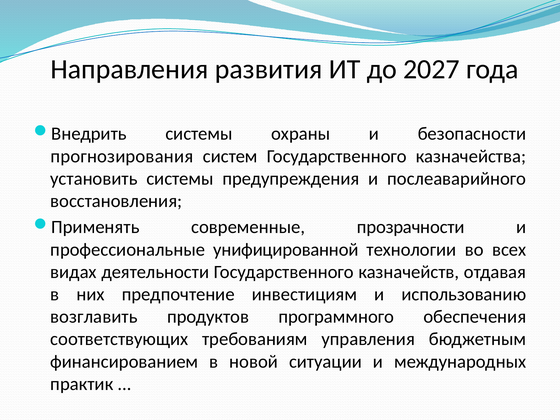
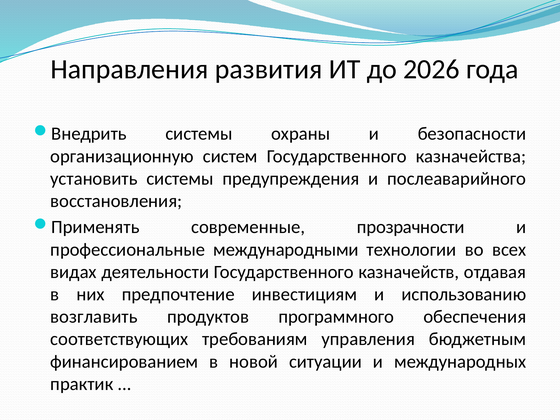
2027: 2027 -> 2026
прогнозирования: прогнозирования -> организационную
унифицированной: унифицированной -> международными
